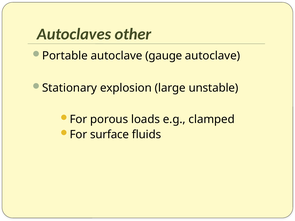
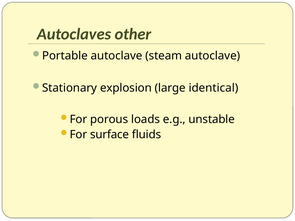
gauge: gauge -> steam
unstable: unstable -> identical
clamped: clamped -> unstable
